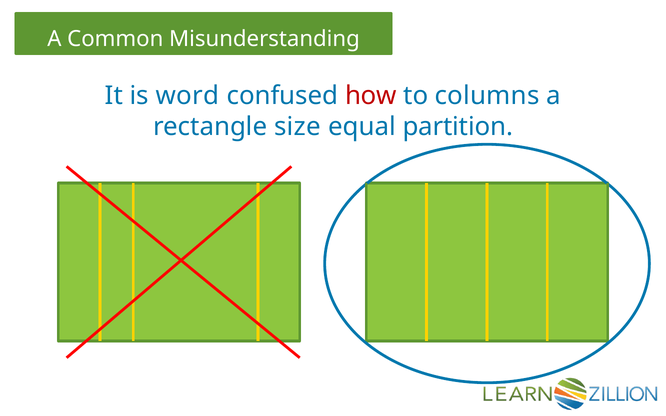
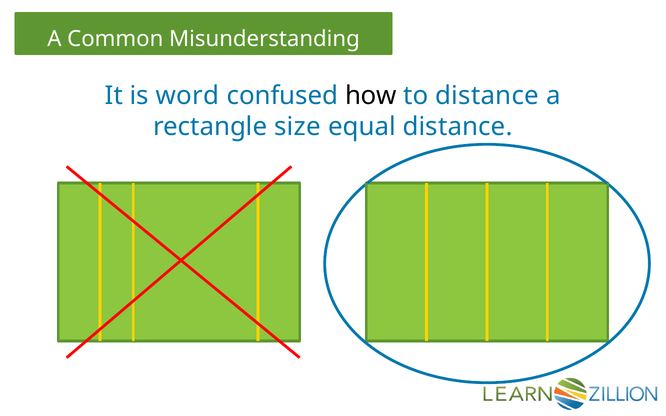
how colour: red -> black
to columns: columns -> distance
equal partition: partition -> distance
